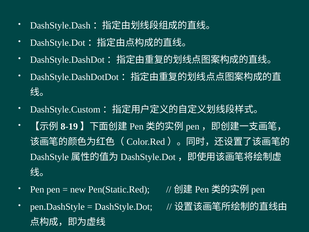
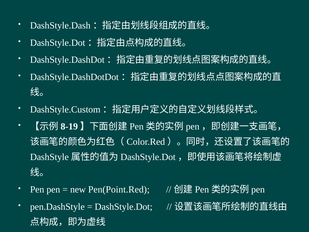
Pen(Static.Red: Pen(Static.Red -> Pen(Point.Red
